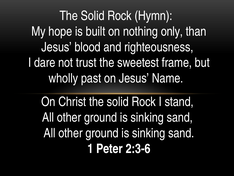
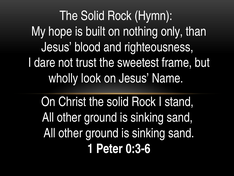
past: past -> look
2:3-6: 2:3-6 -> 0:3-6
